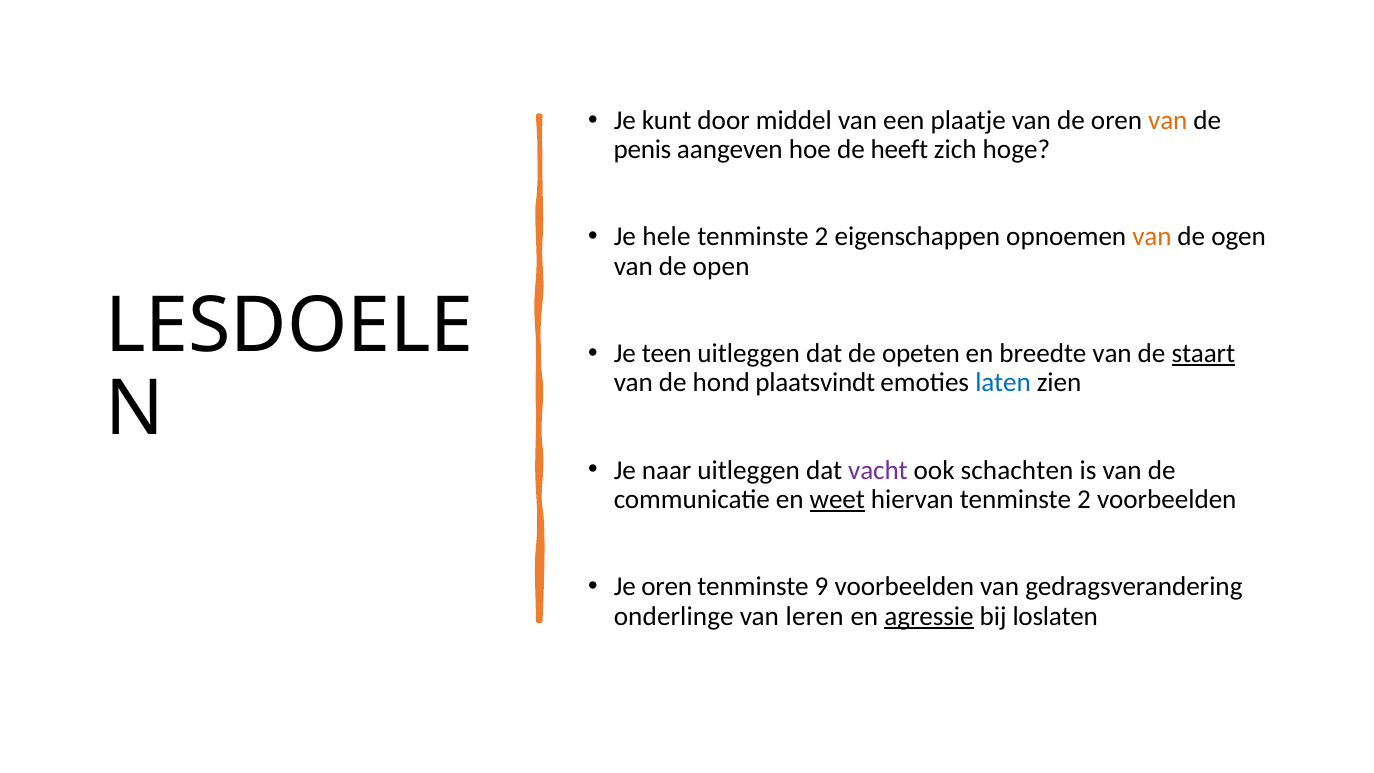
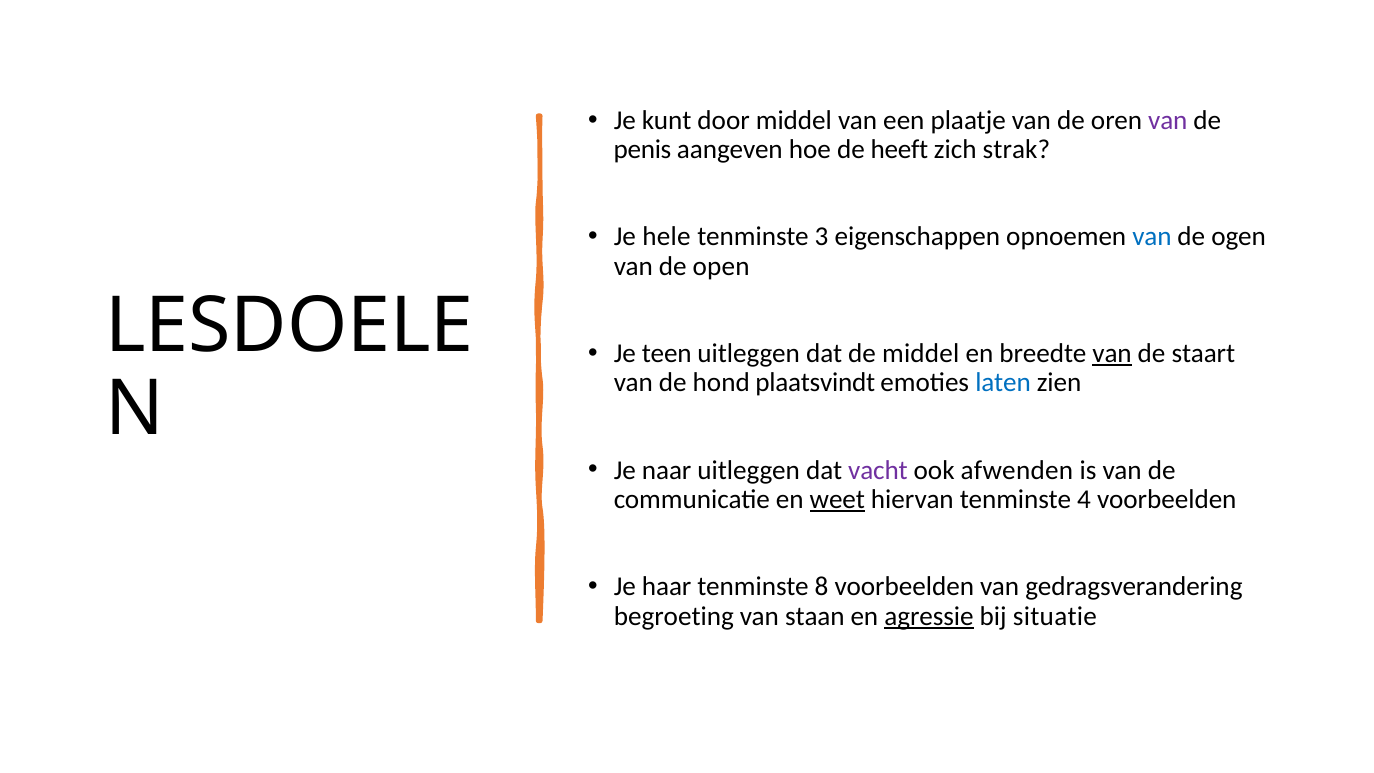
van at (1168, 120) colour: orange -> purple
hoge: hoge -> strak
2 at (822, 237): 2 -> 3
van at (1152, 237) colour: orange -> blue
de opeten: opeten -> middel
van at (1112, 353) underline: none -> present
staart underline: present -> none
schachten: schachten -> afwenden
hiervan tenminste 2: 2 -> 4
Je oren: oren -> haar
9: 9 -> 8
onderlinge: onderlinge -> begroeting
leren: leren -> staan
loslaten: loslaten -> situatie
